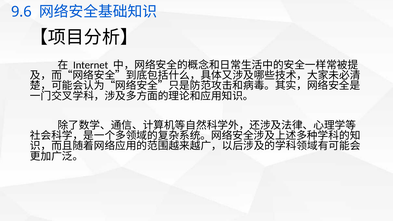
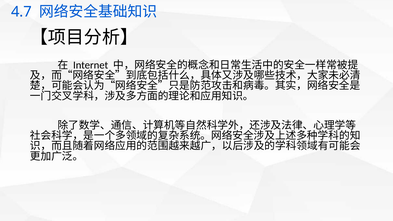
9.6: 9.6 -> 4.7
